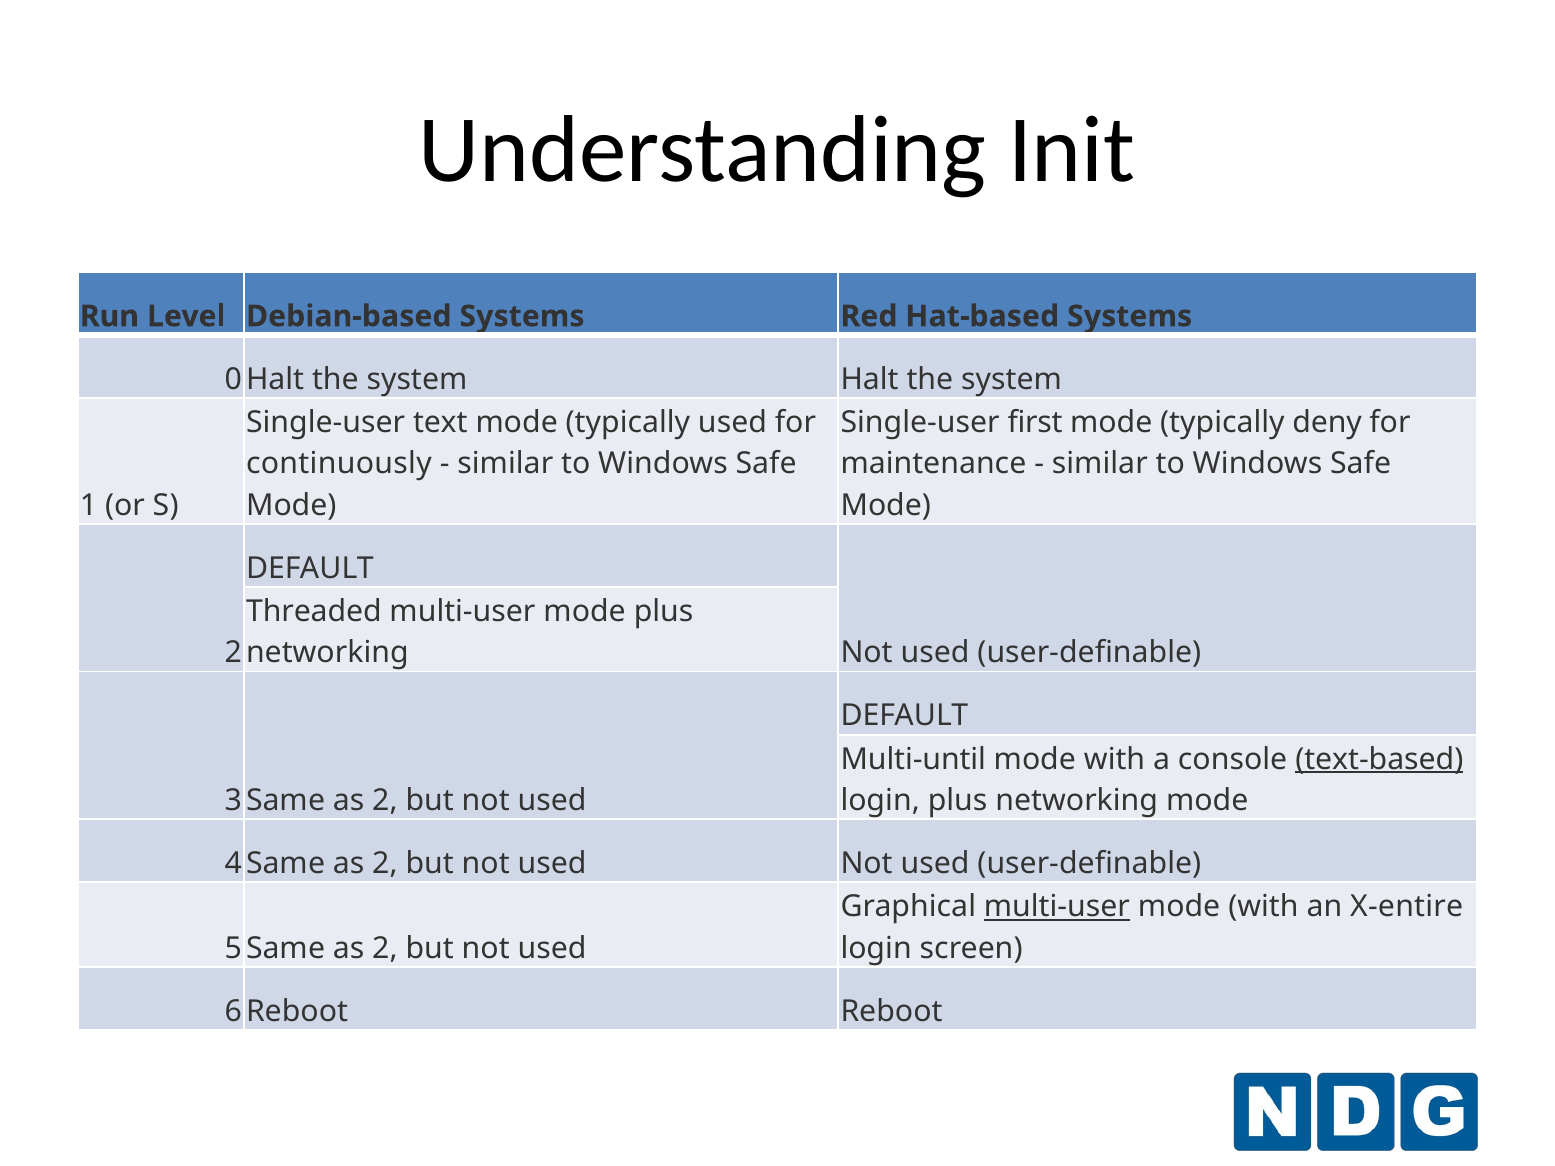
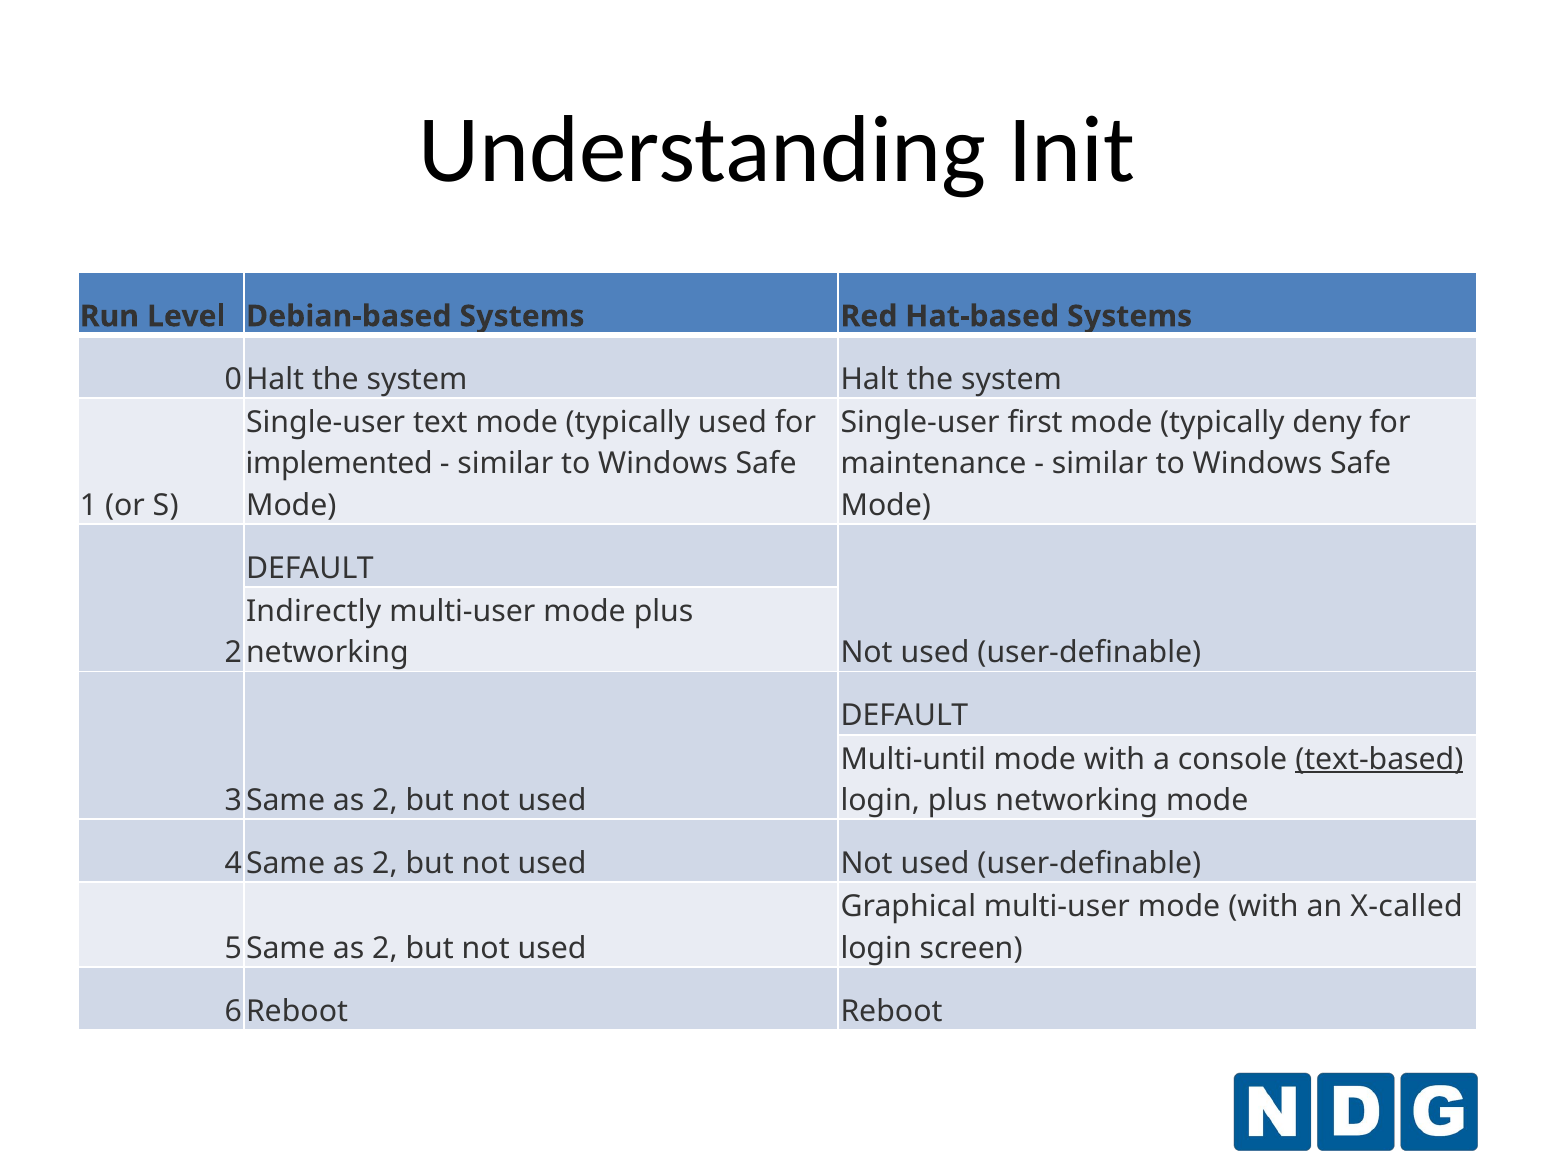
continuously: continuously -> implemented
Threaded: Threaded -> Indirectly
multi-user at (1057, 907) underline: present -> none
X-entire: X-entire -> X-called
